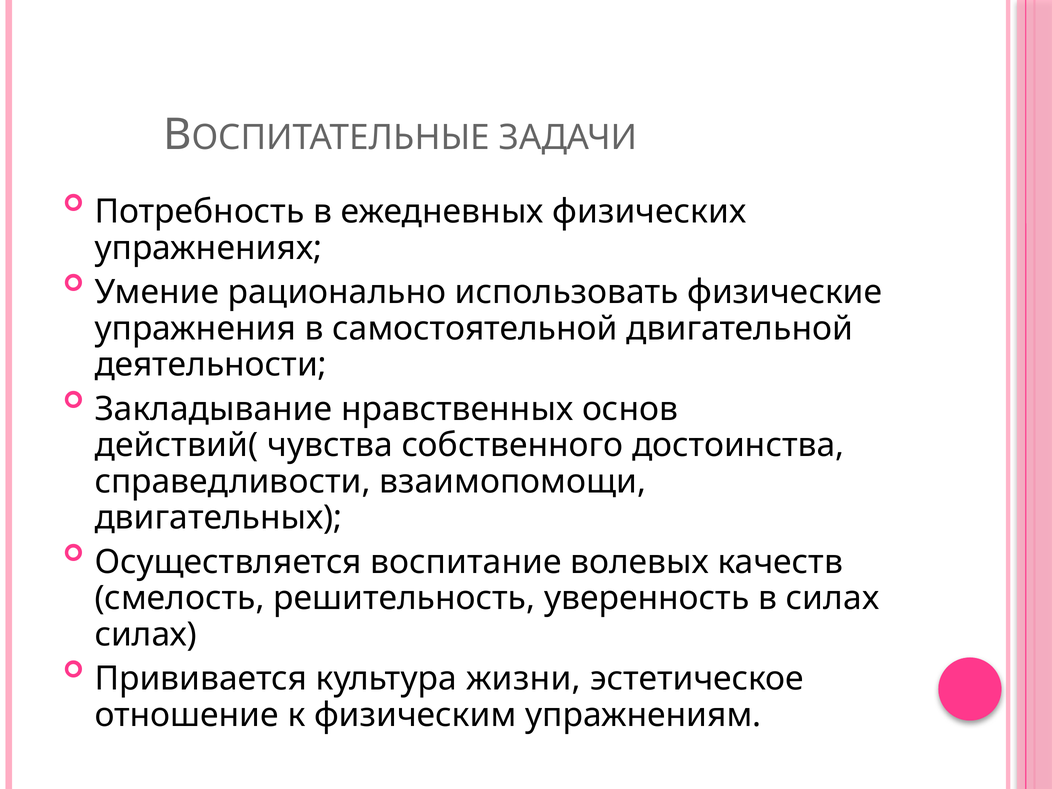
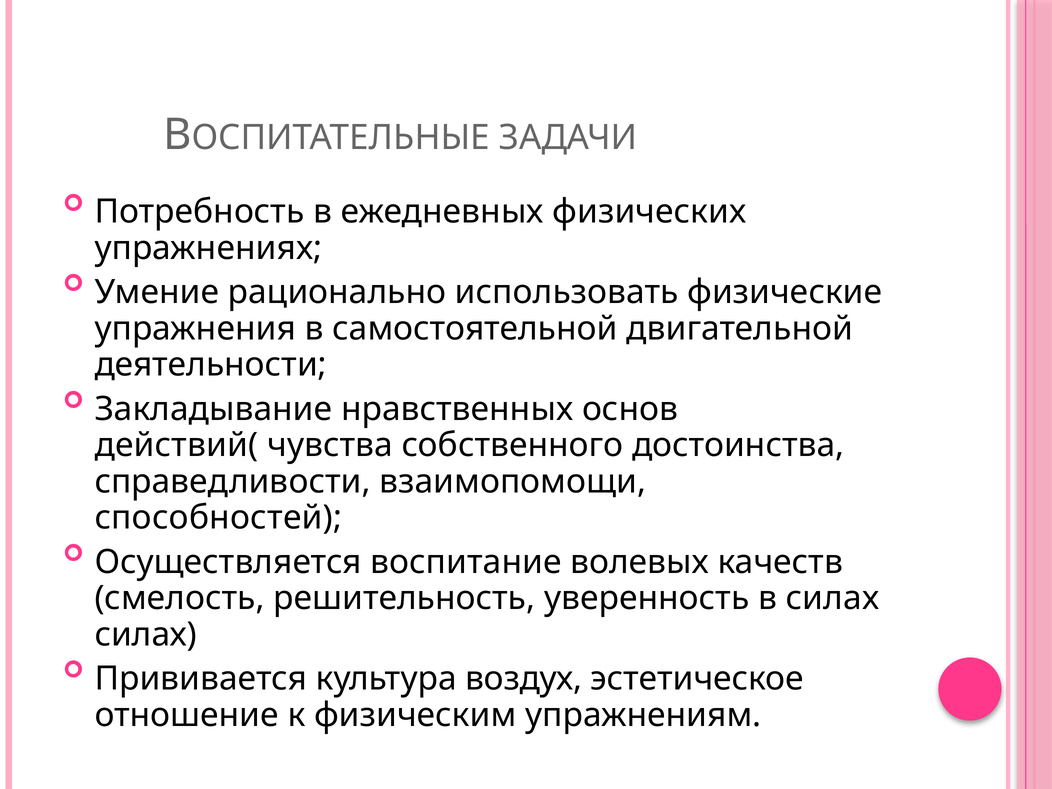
двигательных: двигательных -> способностей
жизни: жизни -> воздух
